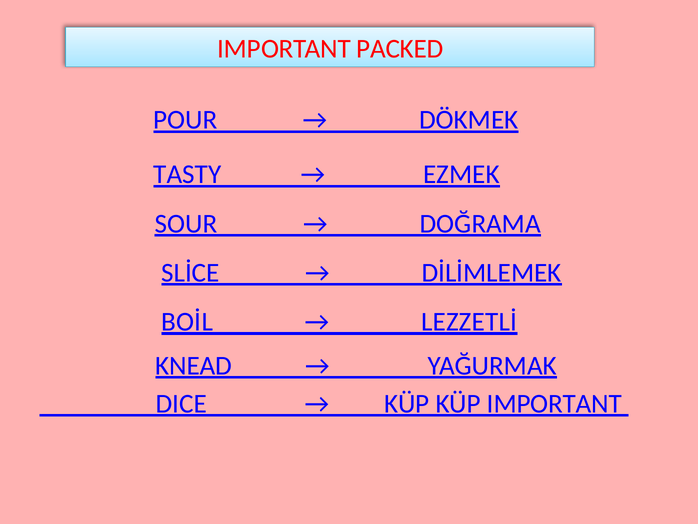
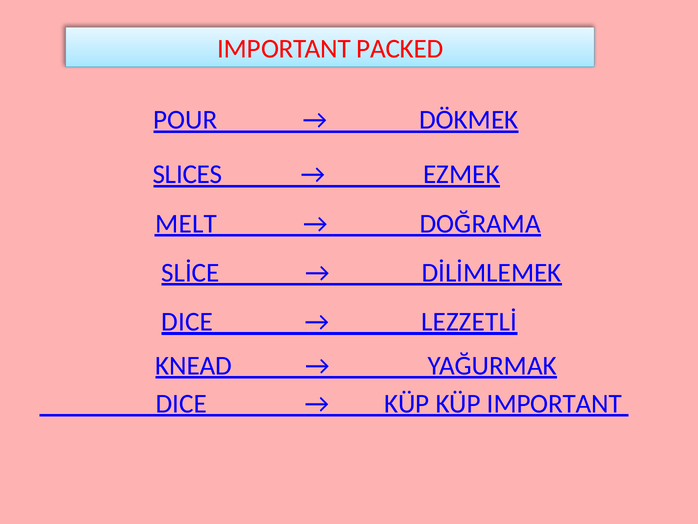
TASTY: TASTY -> SLICES
SOUR: SOUR -> MELT
BOİL at (187, 322): BOİL -> DICE
